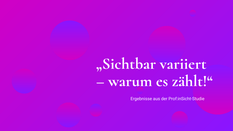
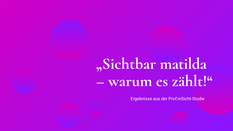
variiert: variiert -> matilda
